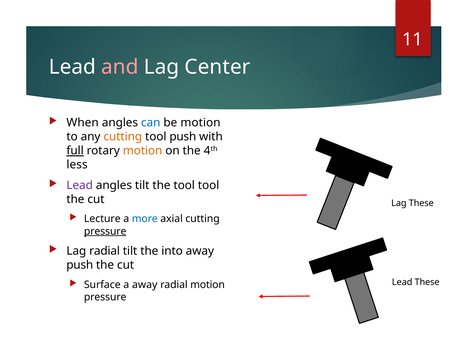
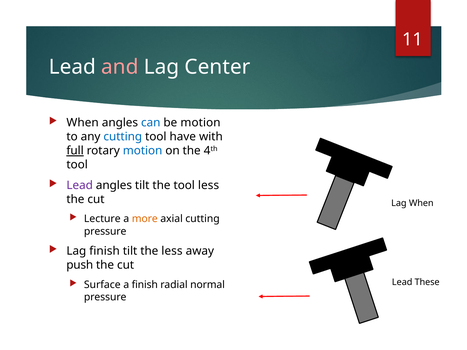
cutting at (123, 137) colour: orange -> blue
tool push: push -> have
motion at (143, 151) colour: orange -> blue
less at (77, 165): less -> tool
tool tool: tool -> less
Lag These: These -> When
more colour: blue -> orange
pressure at (105, 232) underline: present -> none
Lag radial: radial -> finish
the into: into -> less
a away: away -> finish
radial motion: motion -> normal
